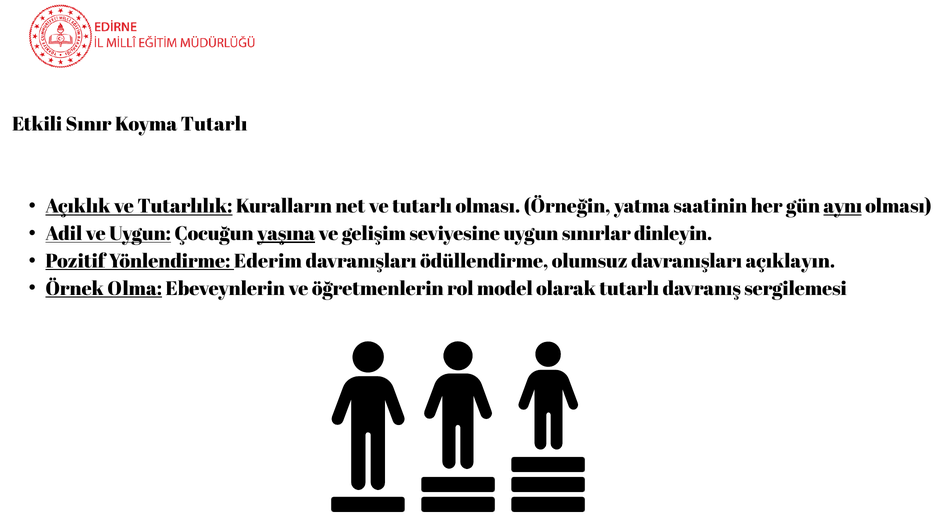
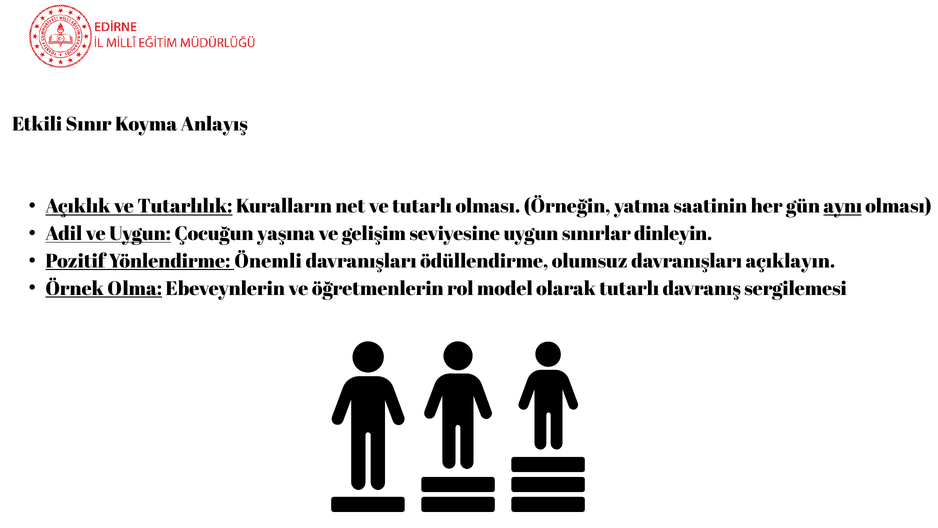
Koyma Tutarlı: Tutarlı -> Anlayış
yaşına underline: present -> none
Ederim: Ederim -> Önemli
